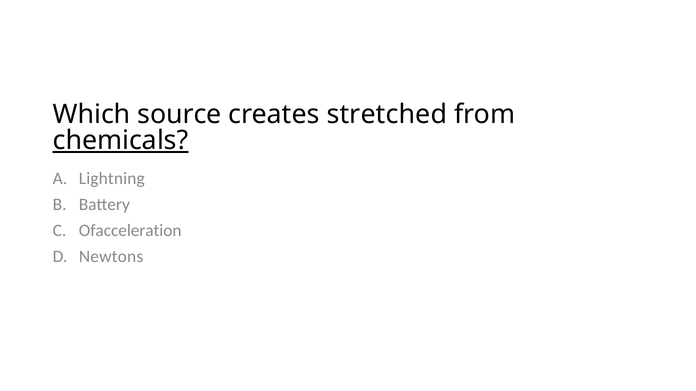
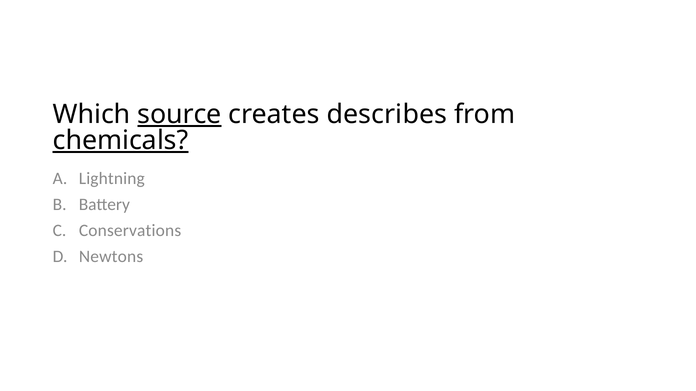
source underline: none -> present
stretched: stretched -> describes
Ofacceleration: Ofacceleration -> Conservations
